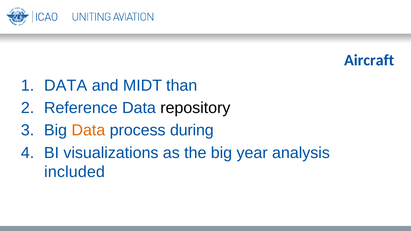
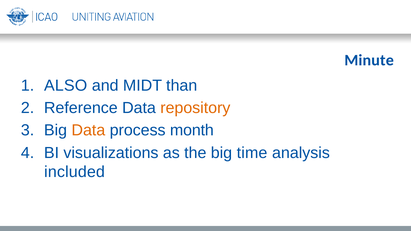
Aircraft: Aircraft -> Minute
DATA at (66, 86): DATA -> ALSO
repository colour: black -> orange
during: during -> month
year: year -> time
